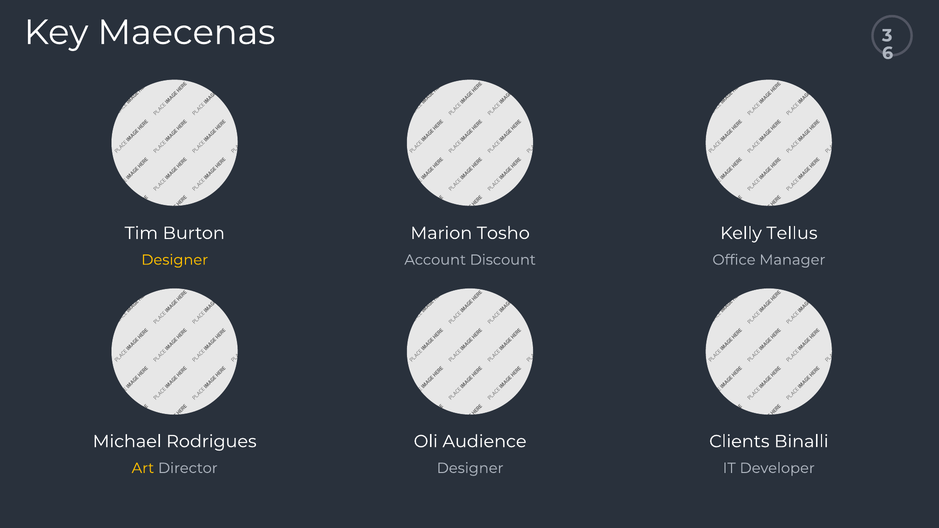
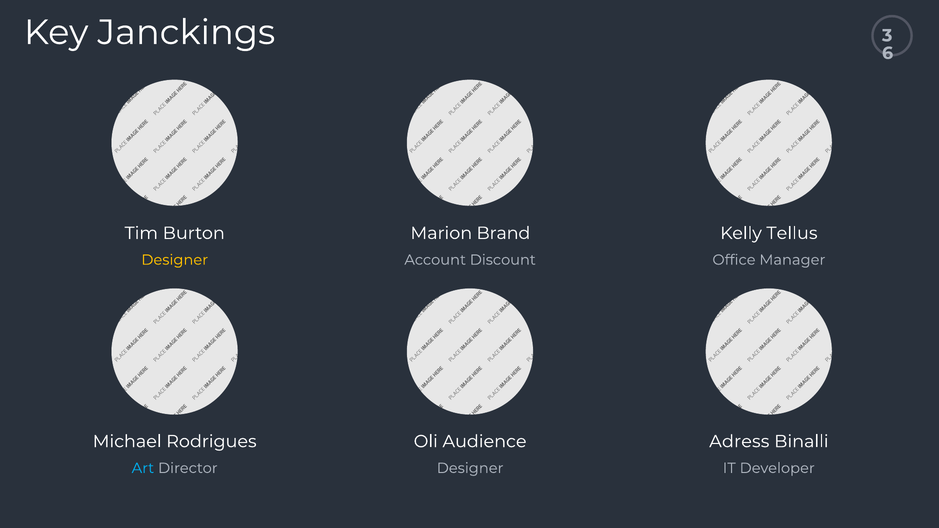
Maecenas: Maecenas -> Janckings
Tosho: Tosho -> Brand
Clients: Clients -> Adress
Art colour: yellow -> light blue
